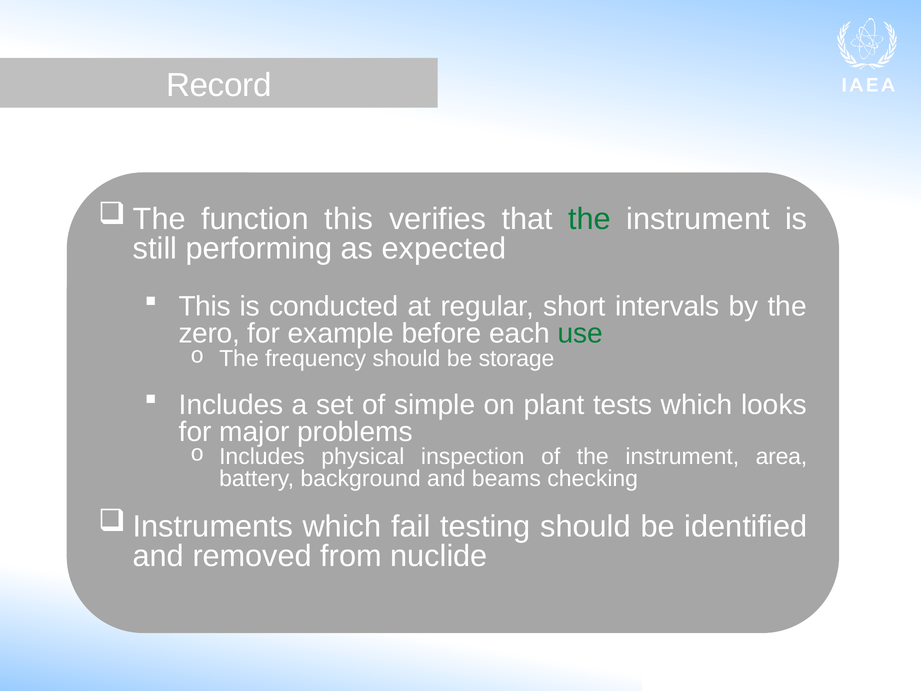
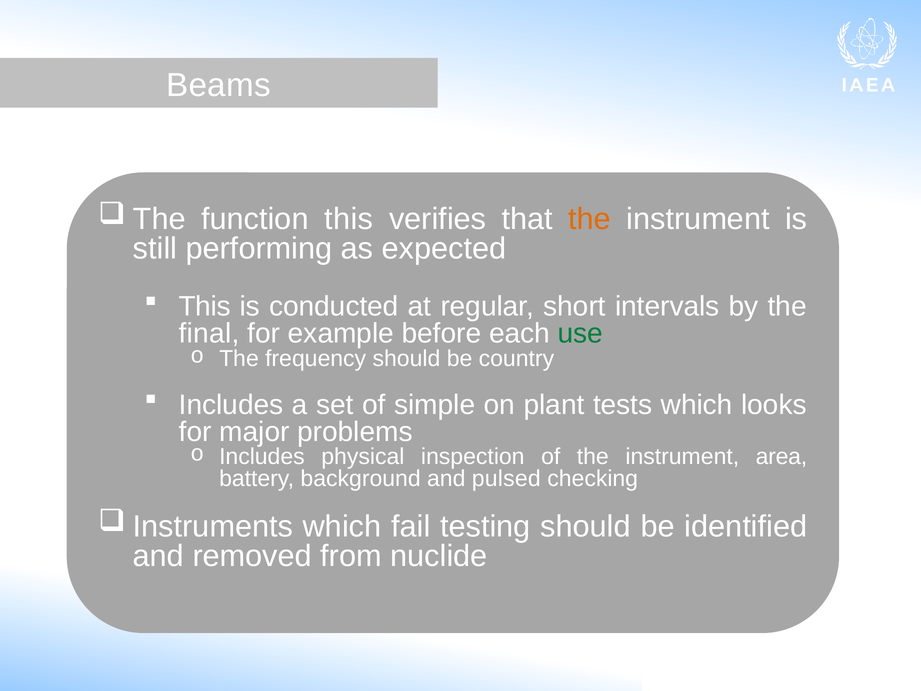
Record: Record -> Beams
the at (590, 219) colour: green -> orange
zero: zero -> final
storage: storage -> country
beams: beams -> pulsed
